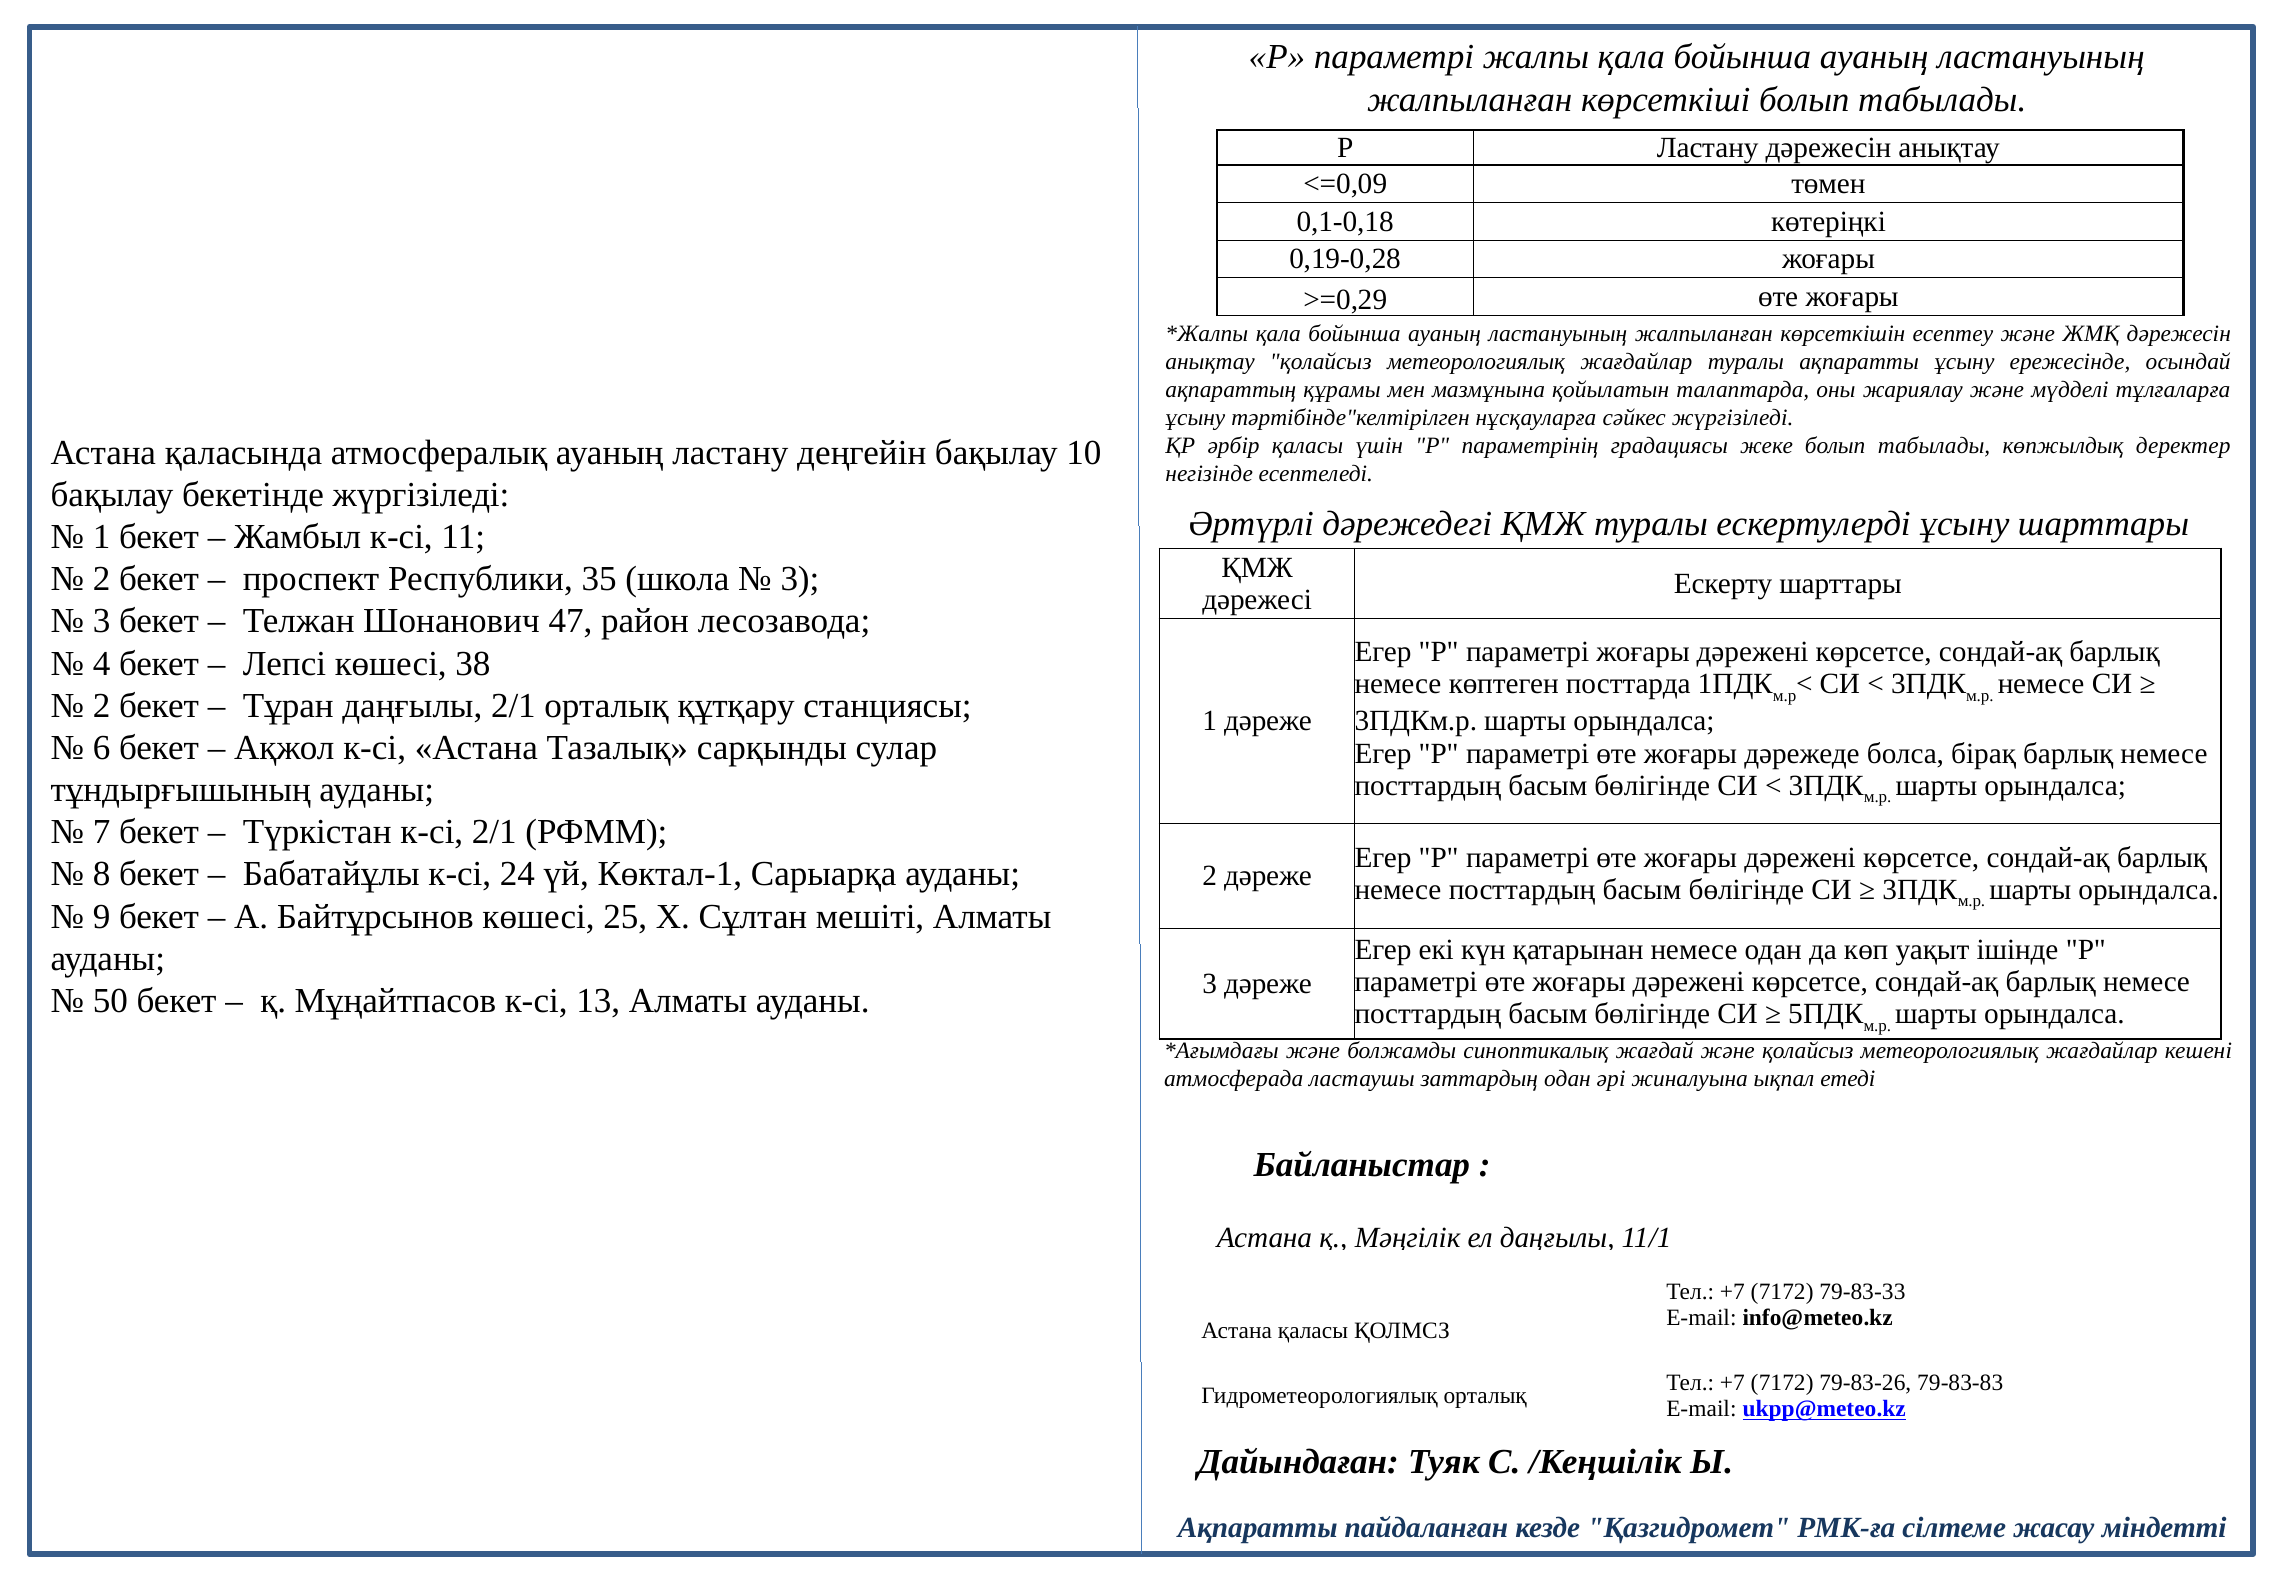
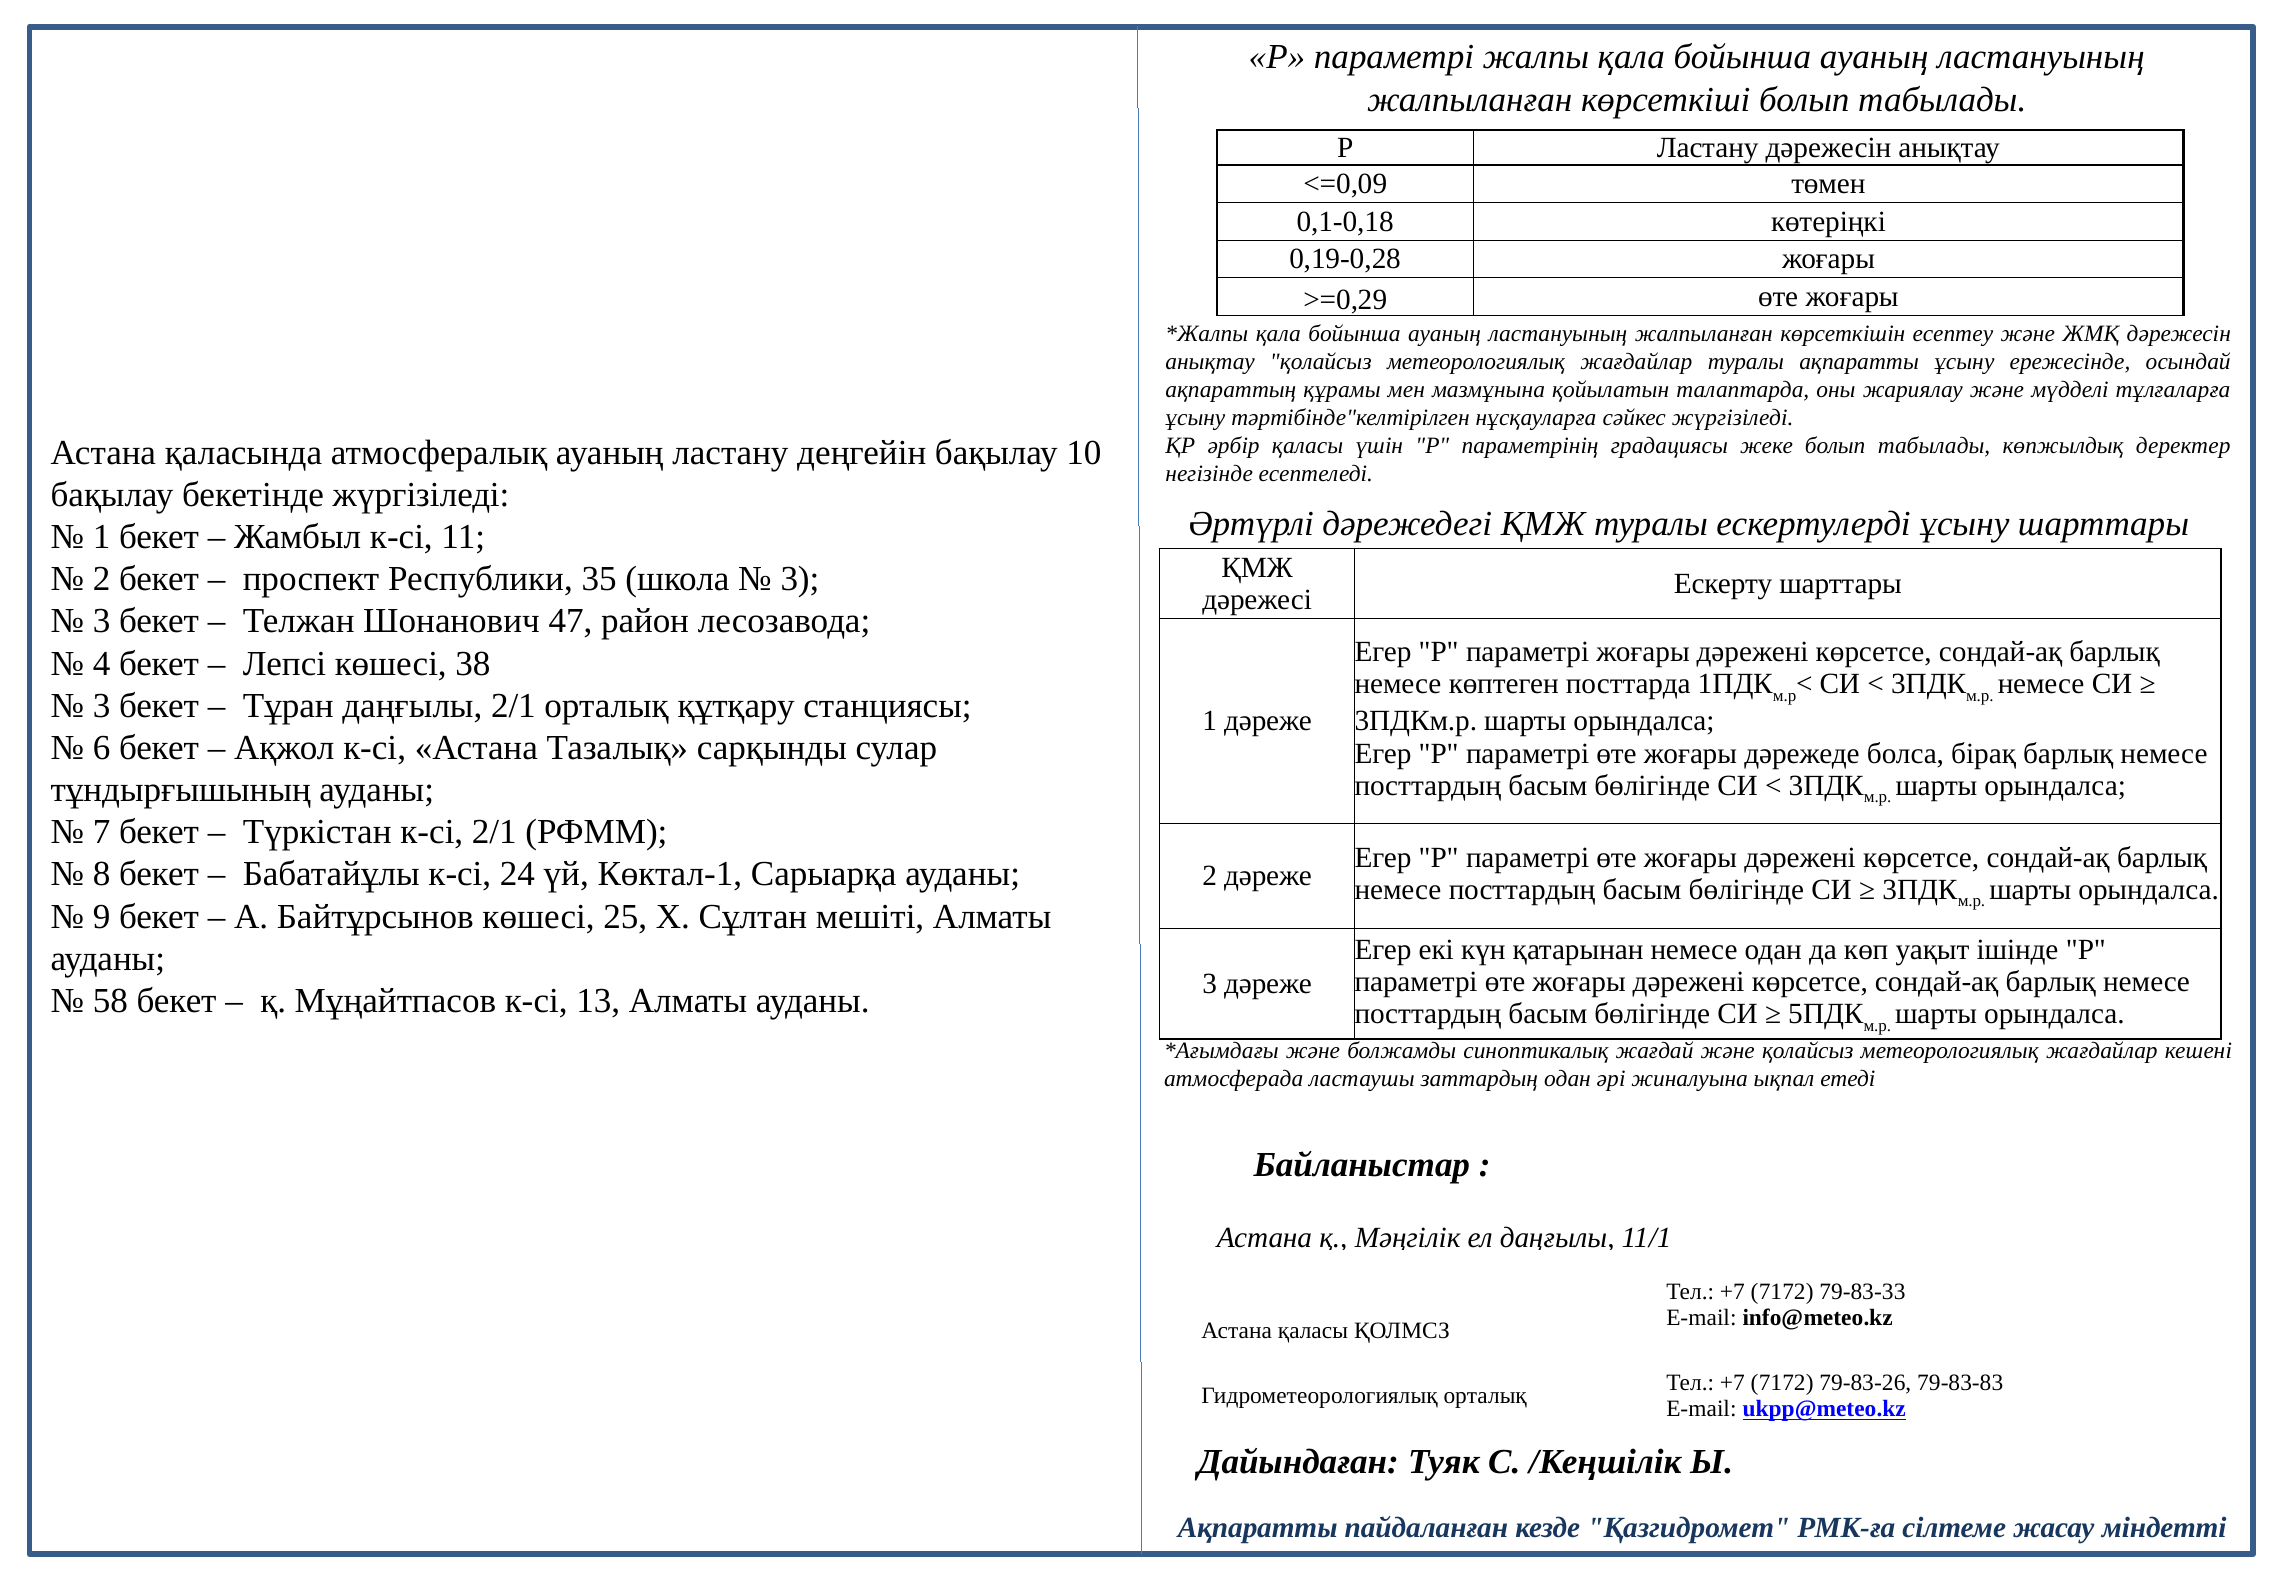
2 at (102, 705): 2 -> 3
50: 50 -> 58
